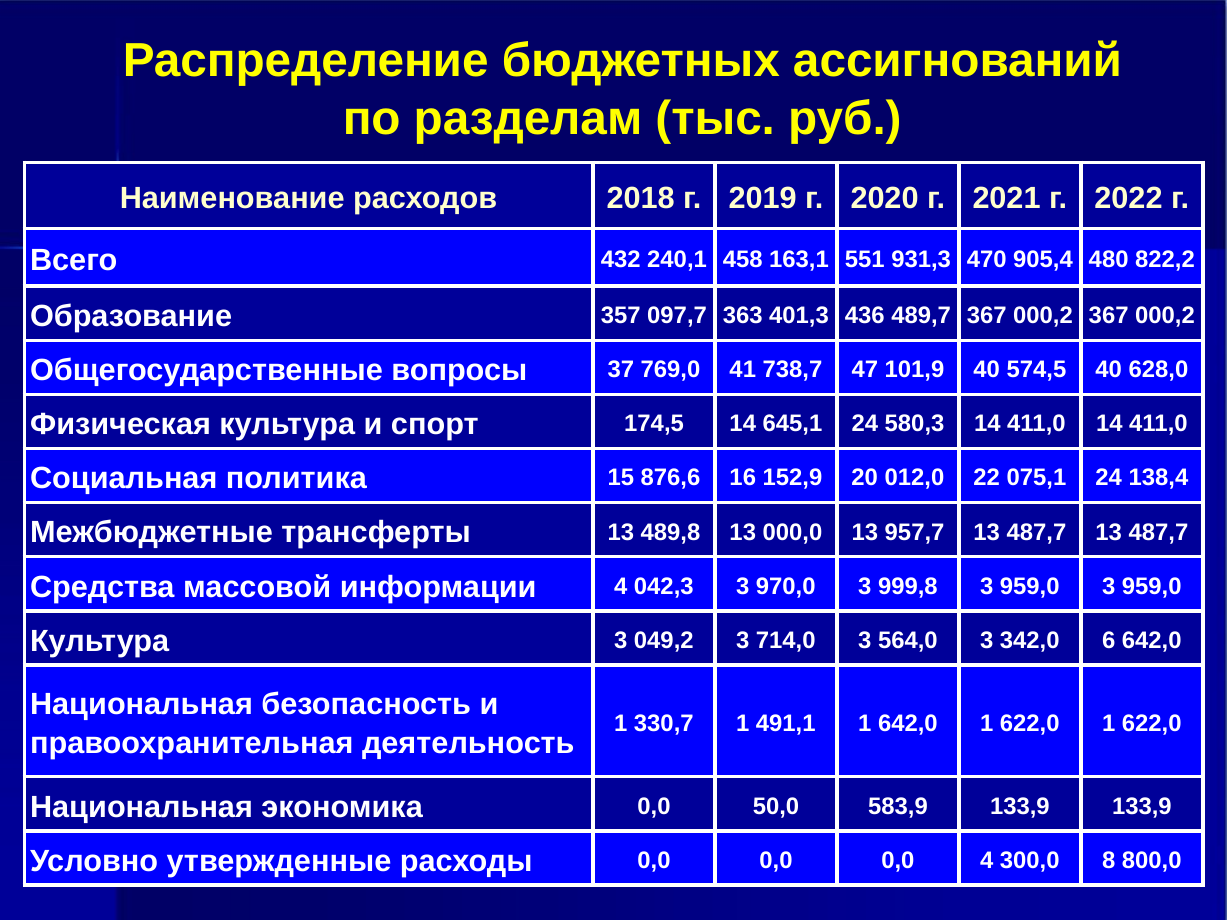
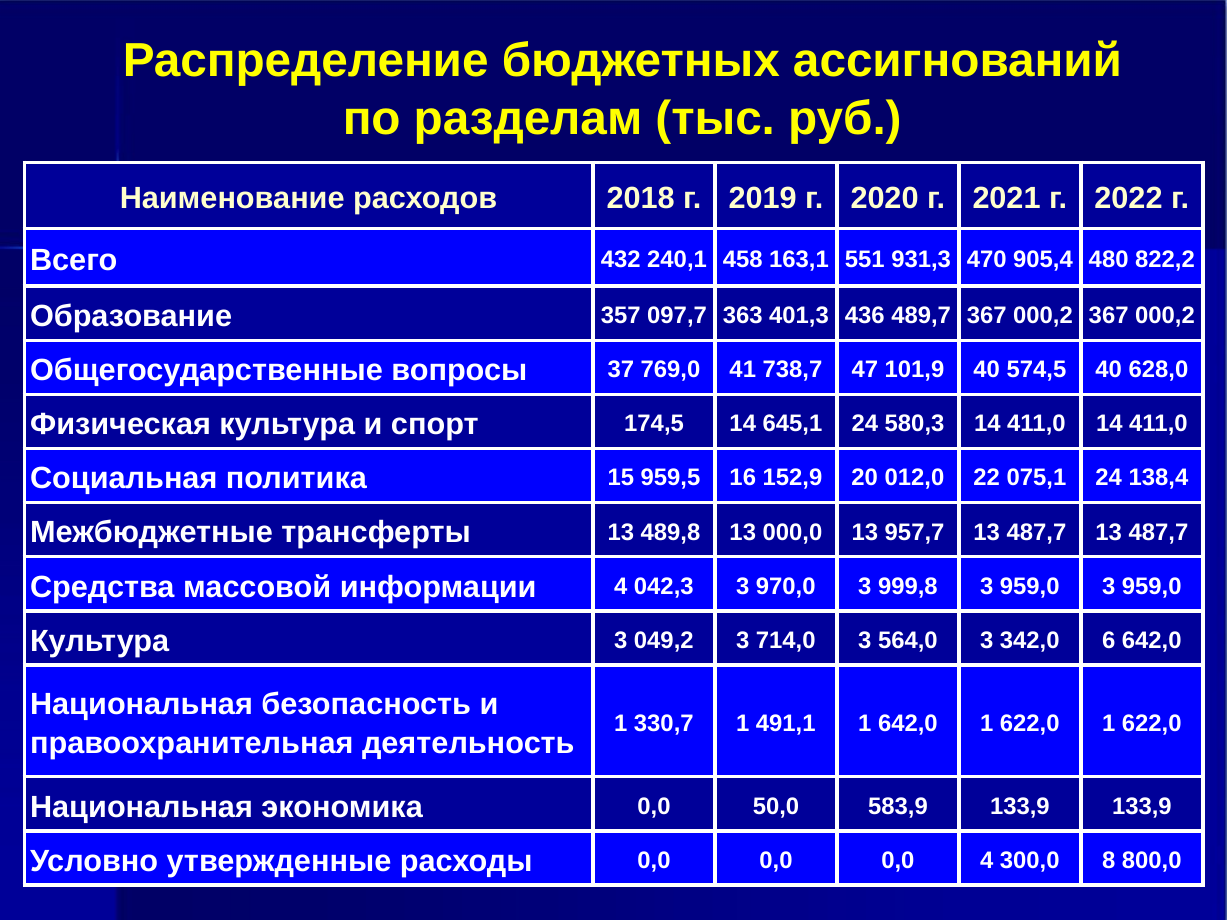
876,6: 876,6 -> 959,5
